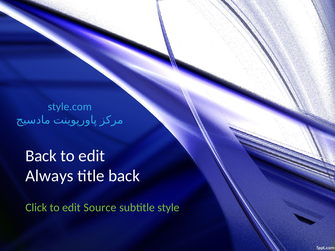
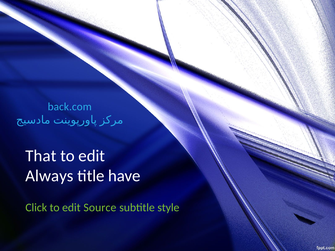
style.com: style.com -> back.com
Back at (41, 156): Back -> That
title back: back -> have
